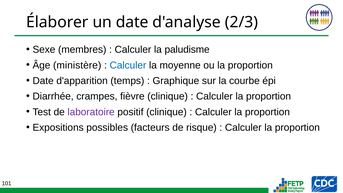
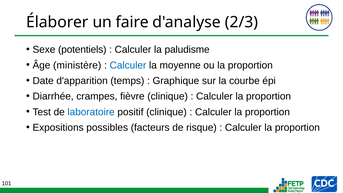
un date: date -> faire
membres: membres -> potentiels
laboratoire colour: purple -> blue
